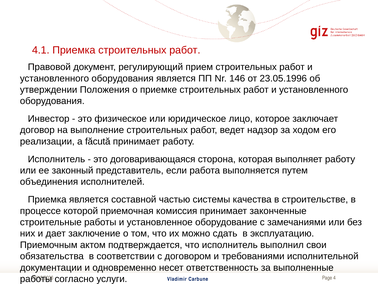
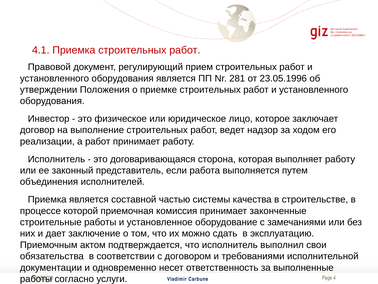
146: 146 -> 281
а făcută: făcută -> работ
